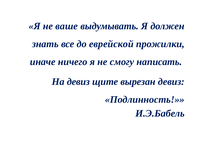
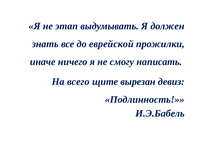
ваше: ваше -> этап
На девиз: девиз -> всего
